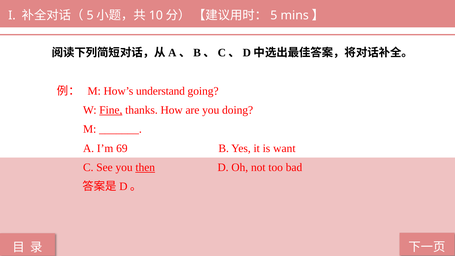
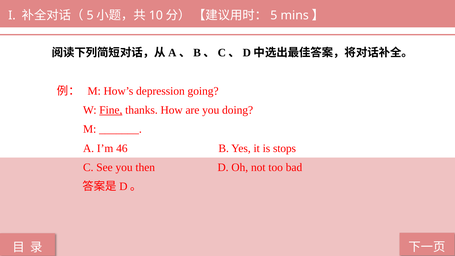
understand: understand -> depression
69: 69 -> 46
want: want -> stops
then underline: present -> none
